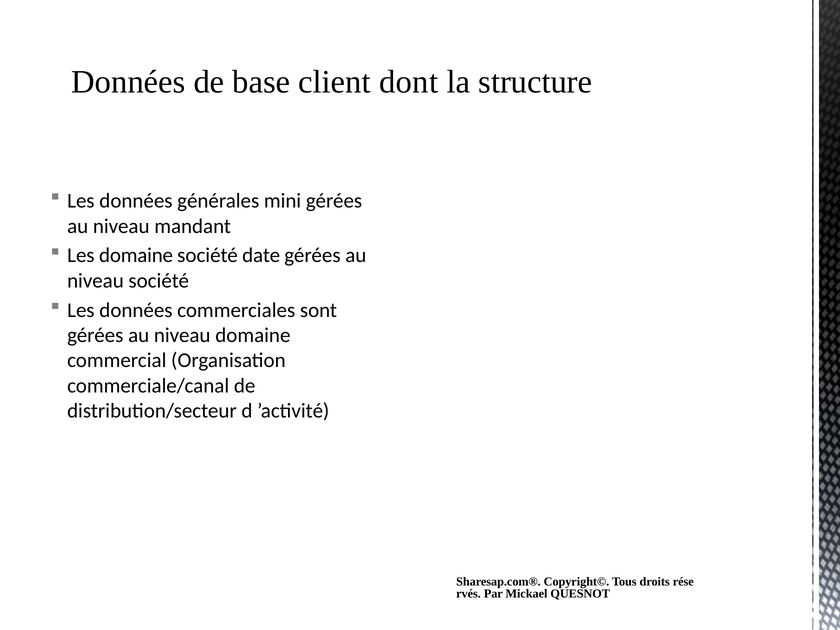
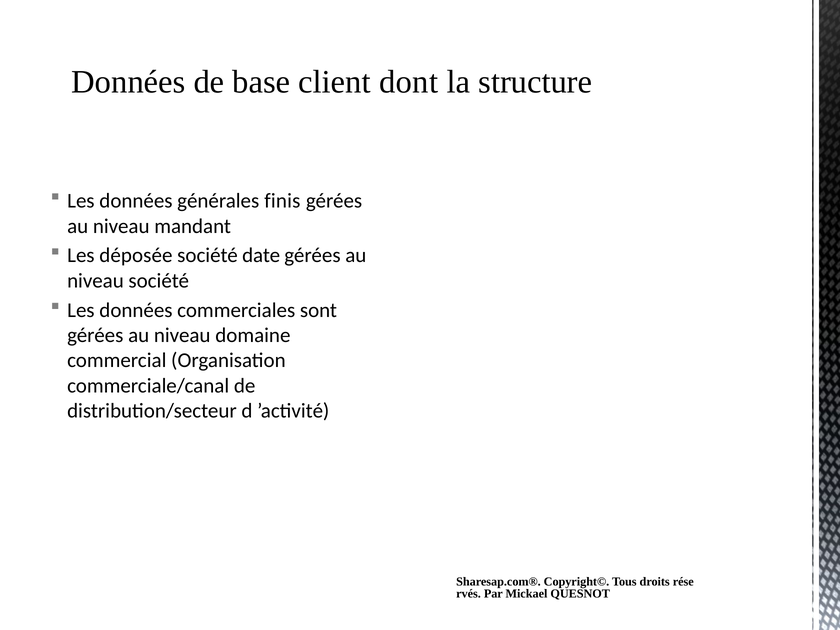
mini: mini -> finis
Les domaine: domaine -> déposée
